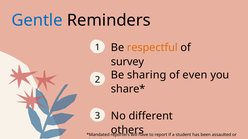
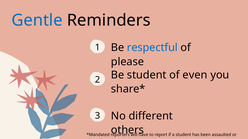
respectful colour: orange -> blue
survey: survey -> please
Be sharing: sharing -> student
